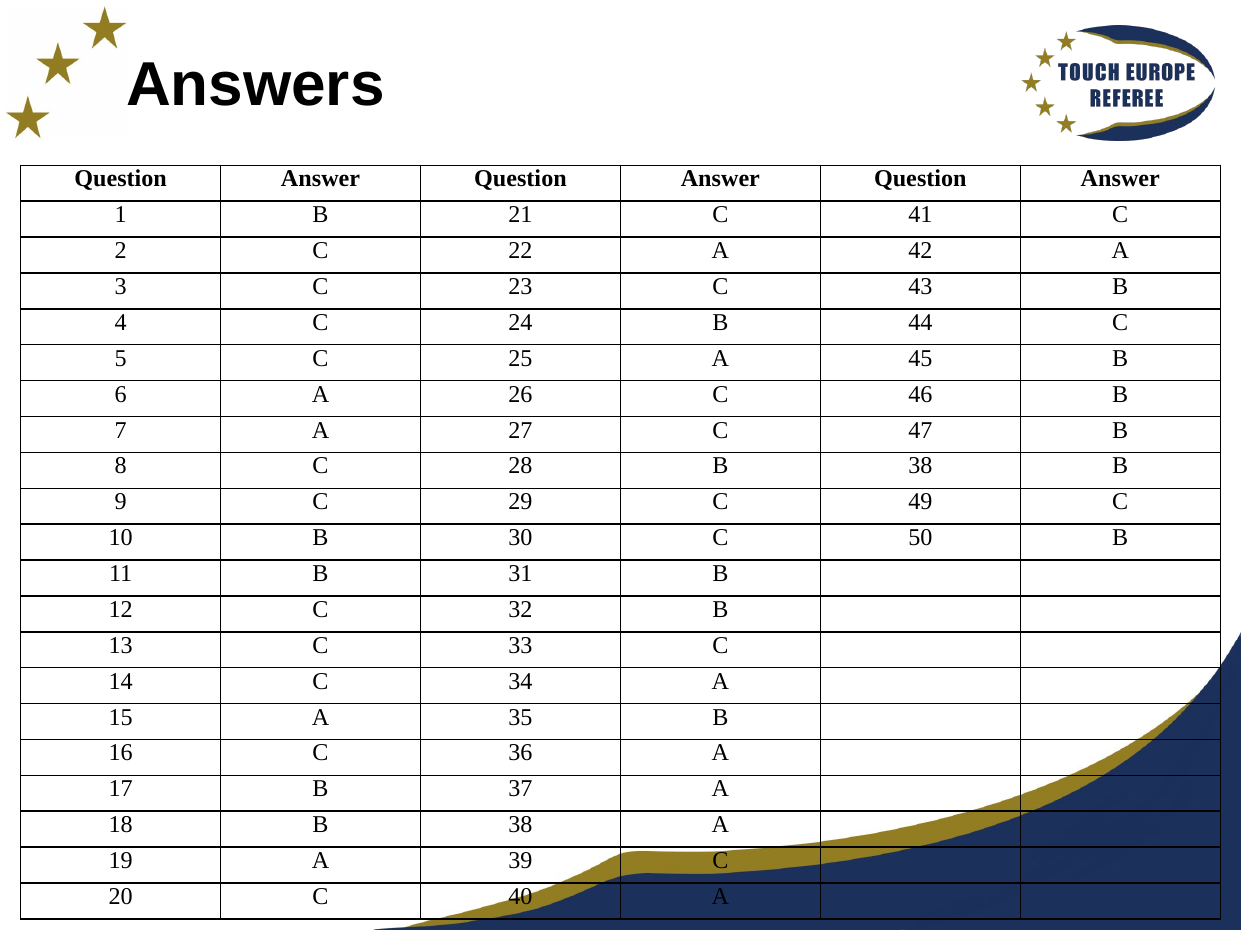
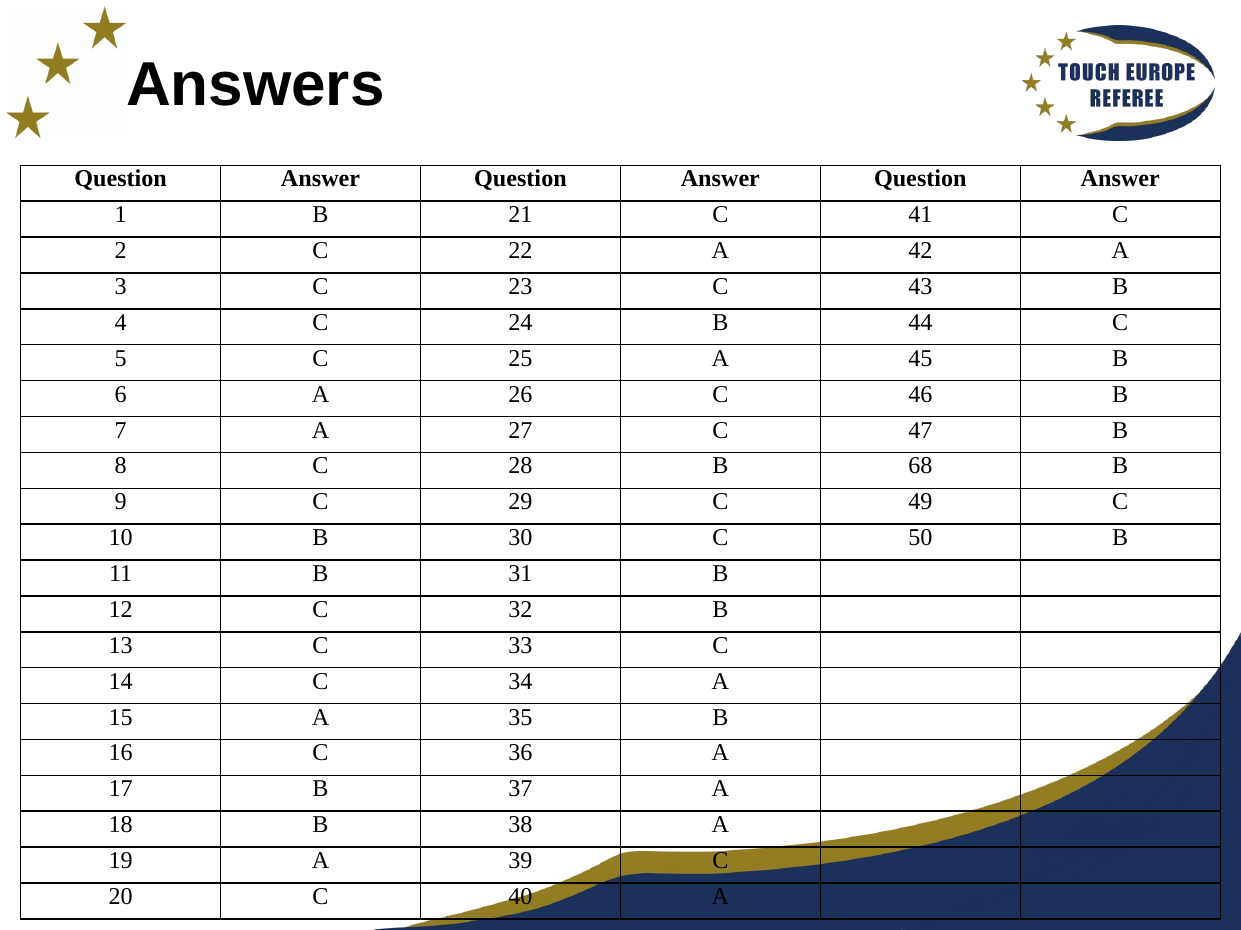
28 B 38: 38 -> 68
